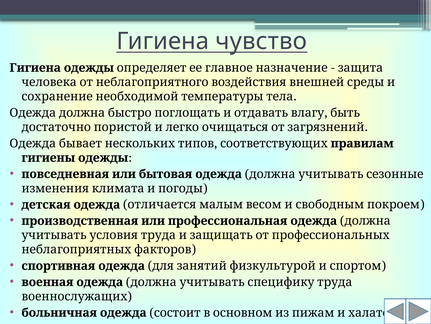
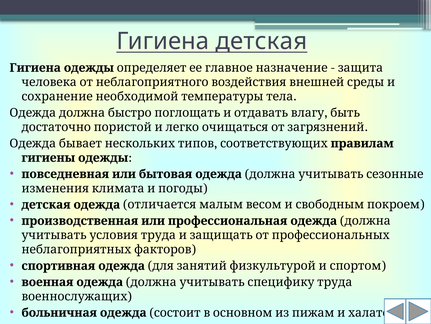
Гигиена чувство: чувство -> детская
